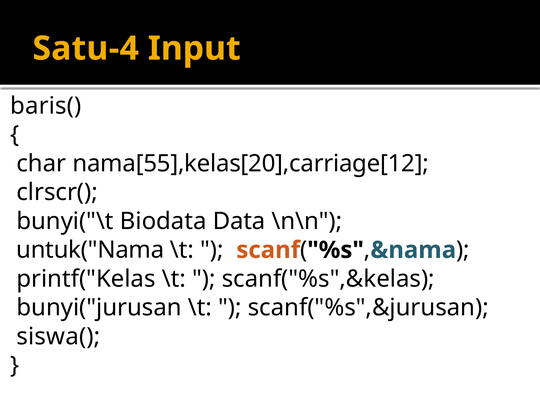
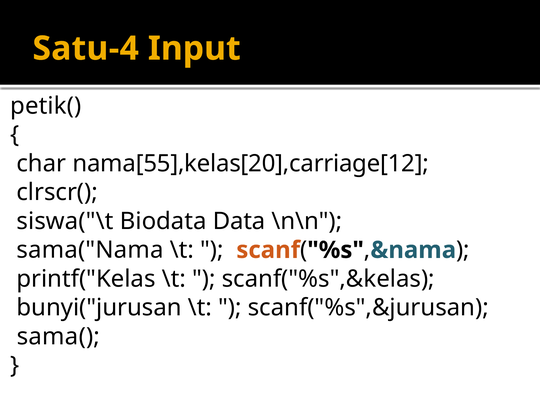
baris(: baris( -> petik(
bunyi("\t: bunyi("\t -> siswa("\t
untuk("Nama: untuk("Nama -> sama("Nama
siswa(: siswa( -> sama(
